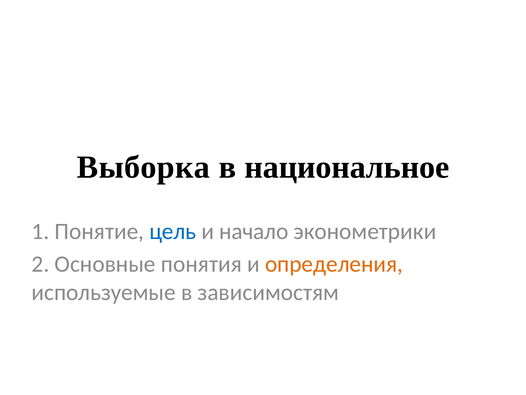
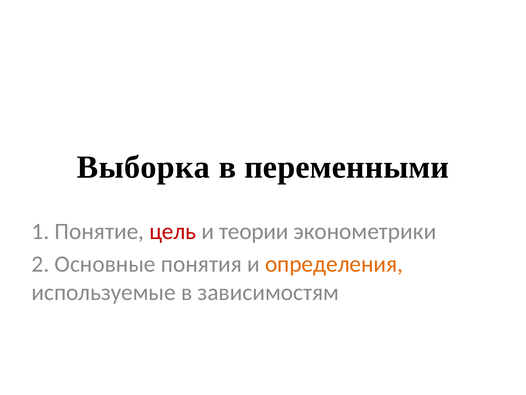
национальное: национальное -> переменными
цель colour: blue -> red
начало: начало -> теории
